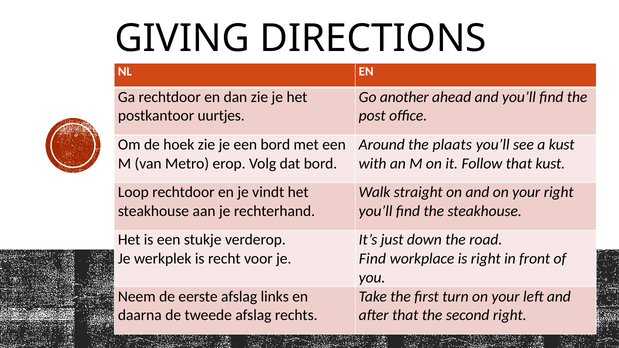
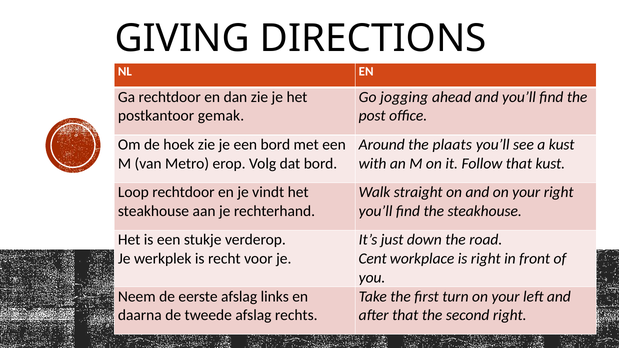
another: another -> jogging
uurtjes: uurtjes -> gemak
Find at (372, 259): Find -> Cent
